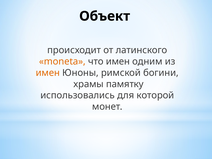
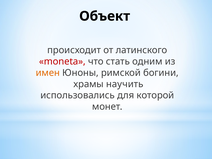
moneta colour: orange -> red
что имен: имен -> стать
памятку: памятку -> научить
